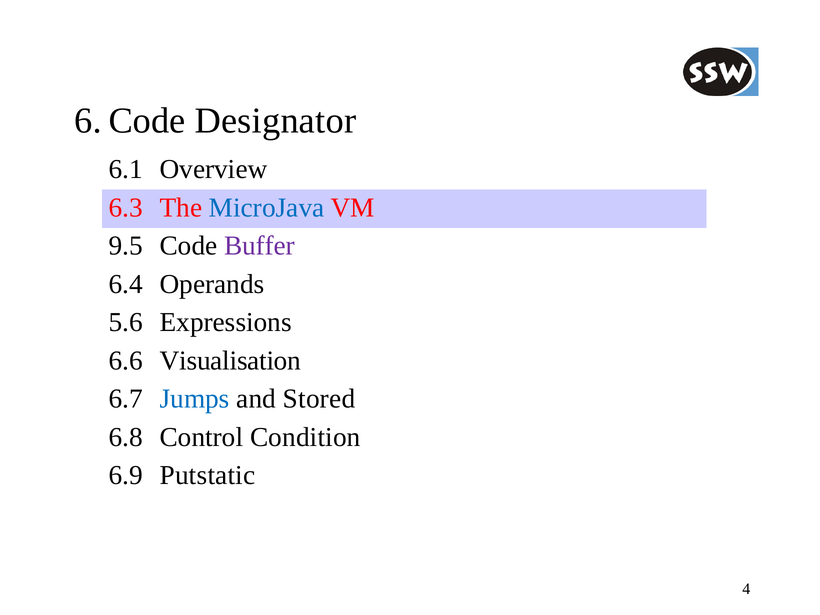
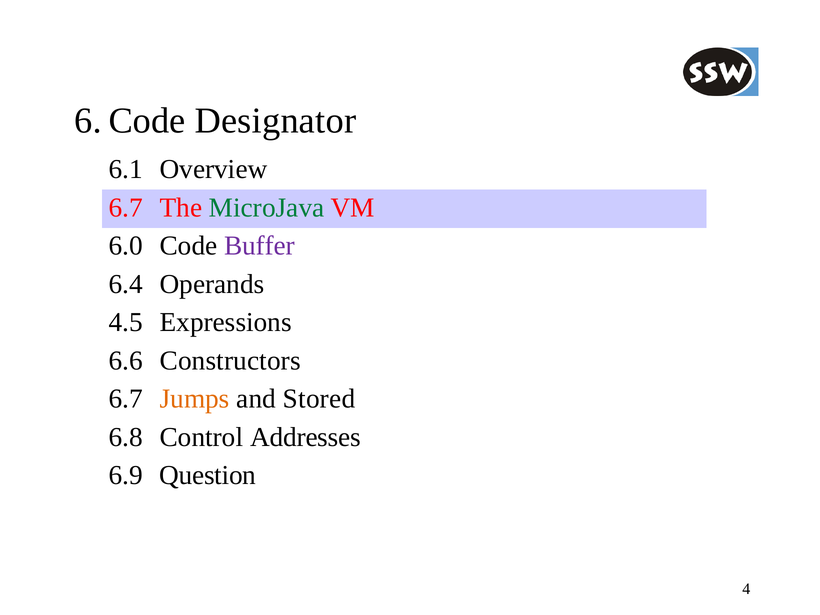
6.3 at (126, 208): 6.3 -> 6.7
MicroJava colour: blue -> green
9.5: 9.5 -> 6.0
5.6: 5.6 -> 4.5
Visualisation: Visualisation -> Constructors
Jumps colour: blue -> orange
Condition: Condition -> Addresses
Putstatic: Putstatic -> Question
